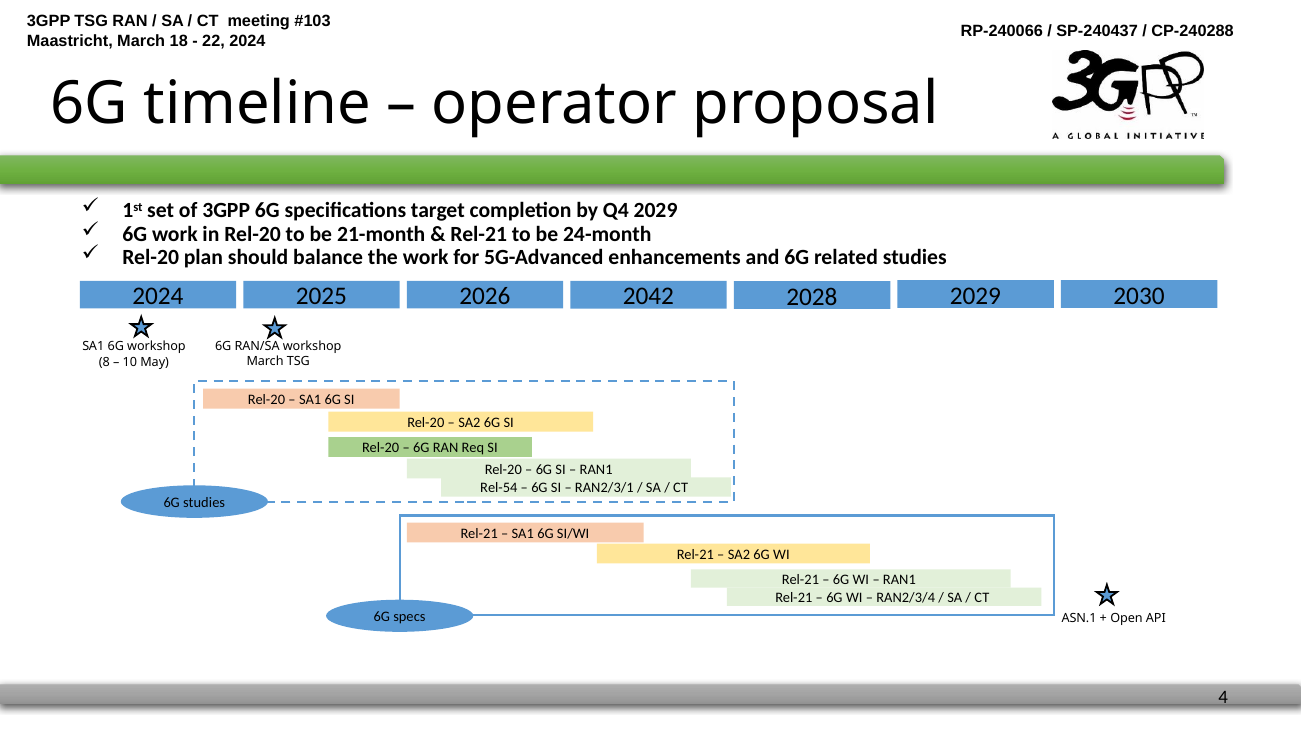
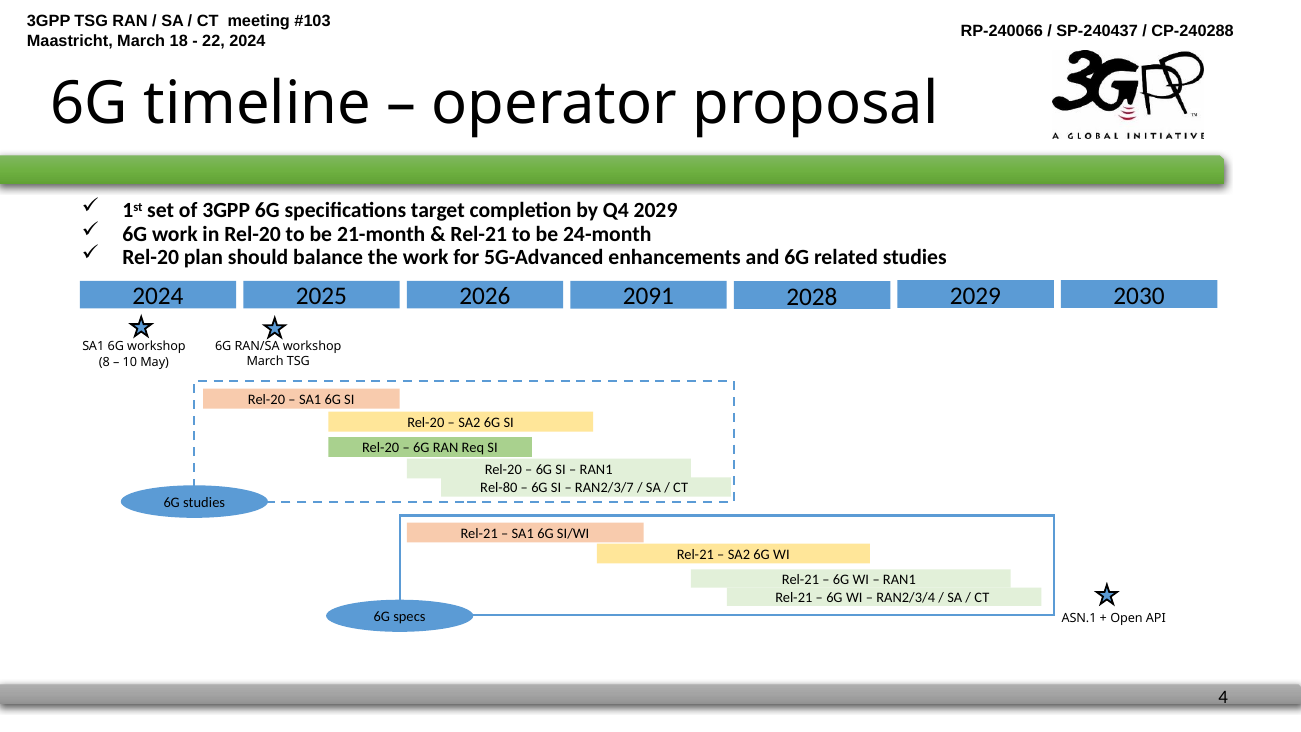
2042: 2042 -> 2091
Rel-54: Rel-54 -> Rel-80
RAN2/3/1: RAN2/3/1 -> RAN2/3/7
